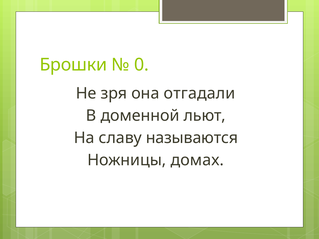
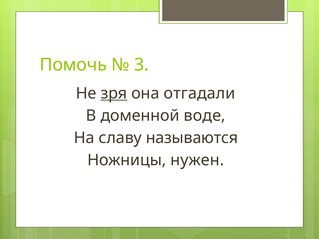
Брошки: Брошки -> Помочь
0: 0 -> 3
зря underline: none -> present
льют: льют -> воде
домах: домах -> нужен
